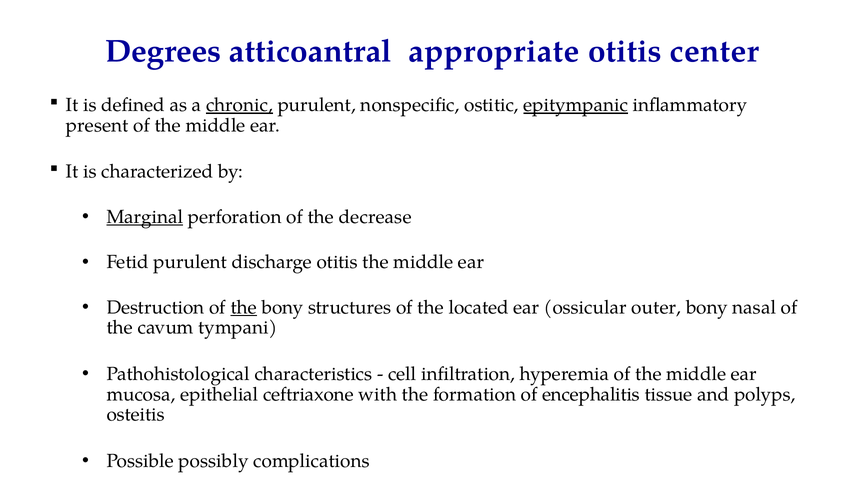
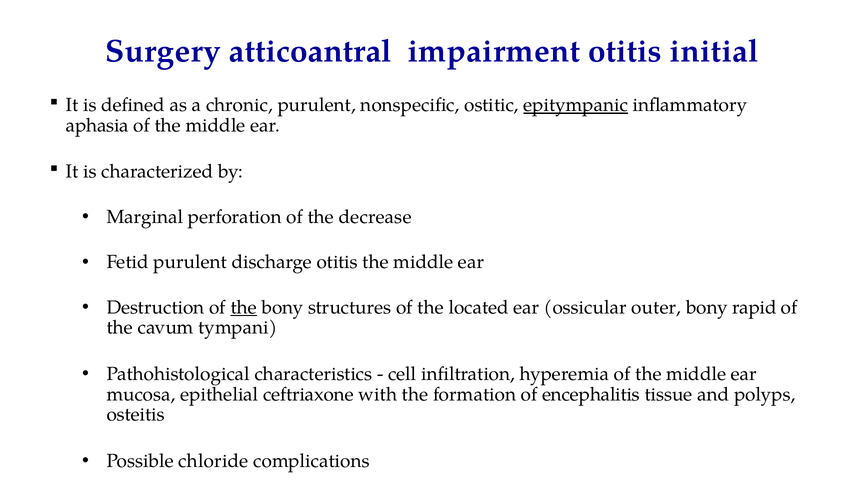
Degrees: Degrees -> Surgery
appropriate: appropriate -> impairment
center: center -> initial
chronic underline: present -> none
present: present -> aphasia
Marginal underline: present -> none
nasal: nasal -> rapid
possibly: possibly -> chloride
